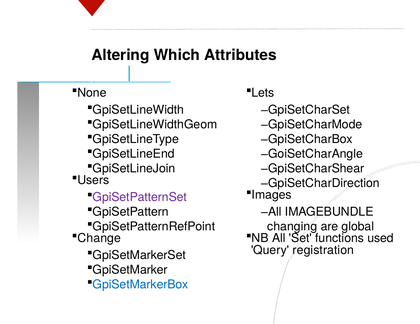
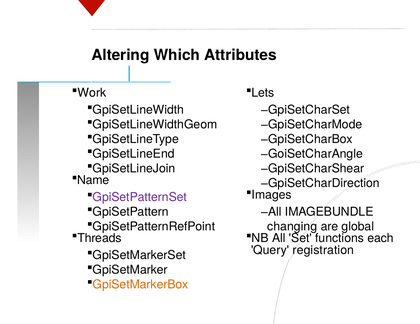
None: None -> Work
Users: Users -> Name
Change: Change -> Threads
used: used -> each
GpiSetMarkerBox colour: blue -> orange
